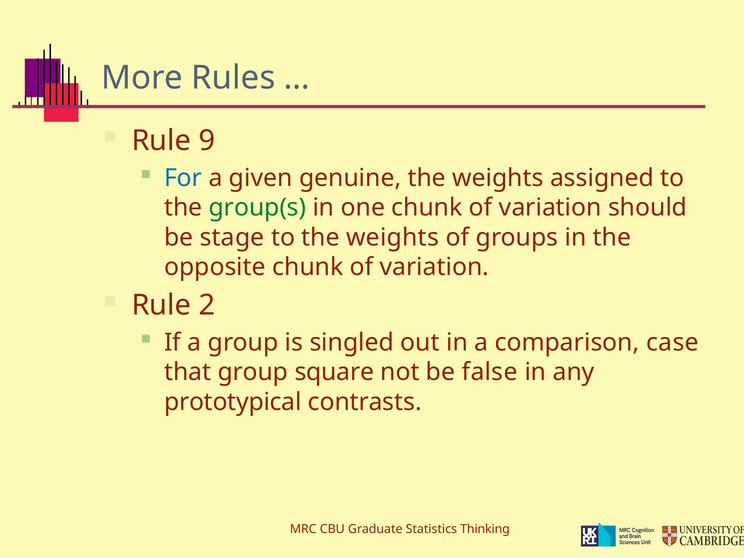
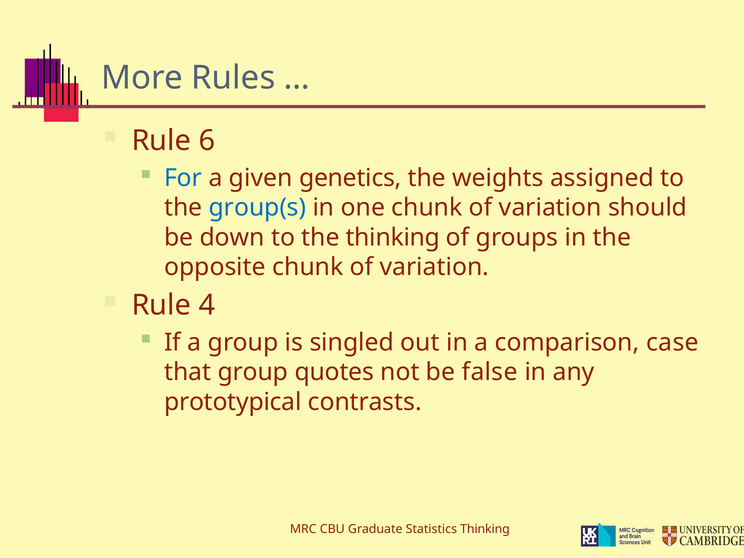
9: 9 -> 6
genuine: genuine -> genetics
group(s colour: green -> blue
stage: stage -> down
to the weights: weights -> thinking
2: 2 -> 4
square: square -> quotes
